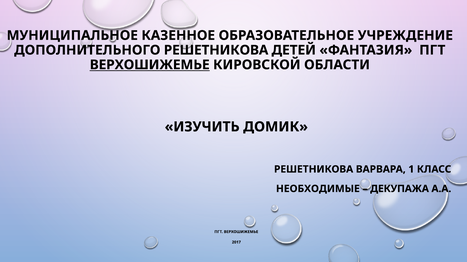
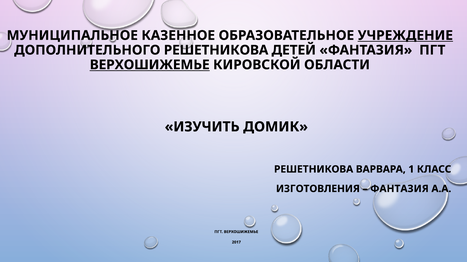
УЧРЕЖДЕНИЕ underline: none -> present
НЕОБХОДИМЫЕ: НЕОБХОДИМЫЕ -> ИЗГОТОВЛЕНИЯ
ДЕКУПАЖА at (400, 189): ДЕКУПАЖА -> ФАНТАЗИЯ
